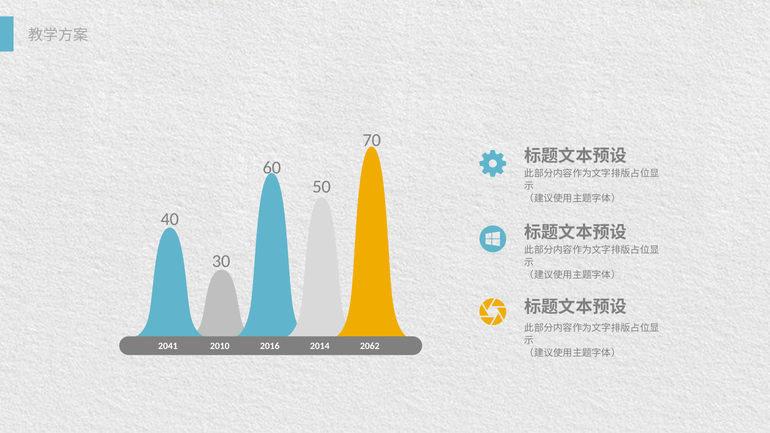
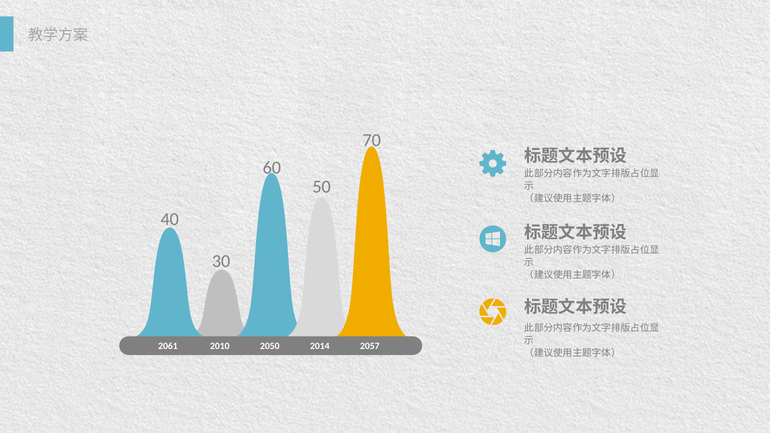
2041: 2041 -> 2061
2016: 2016 -> 2050
2062: 2062 -> 2057
